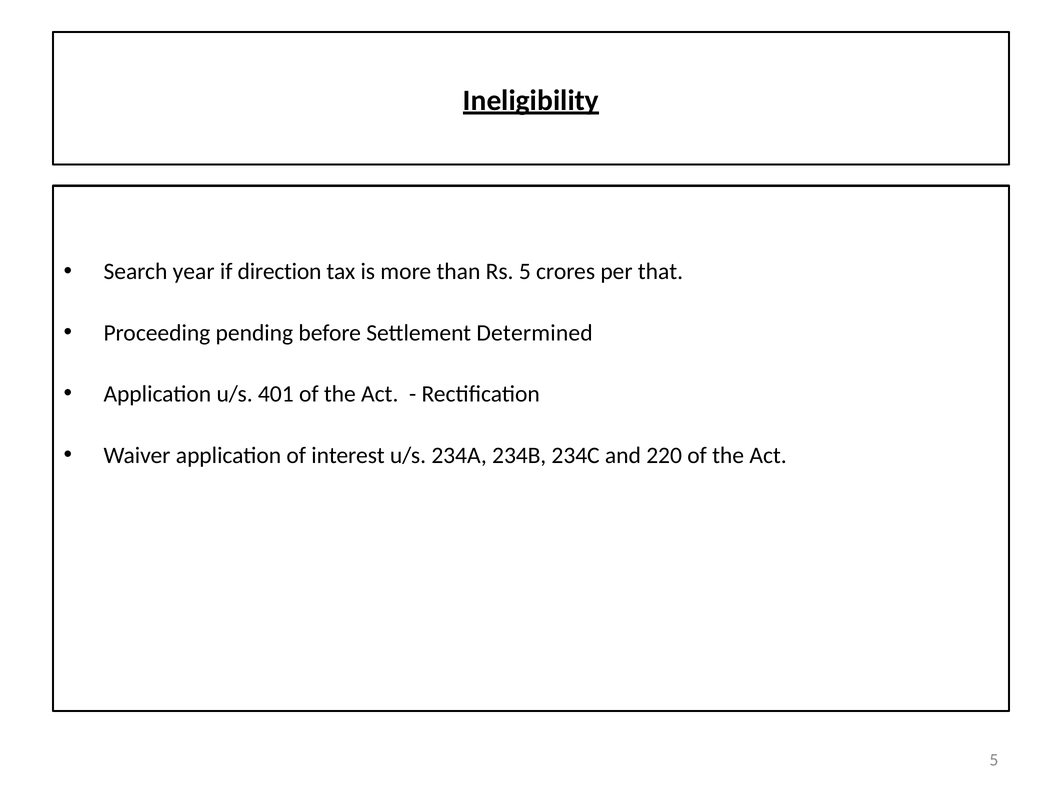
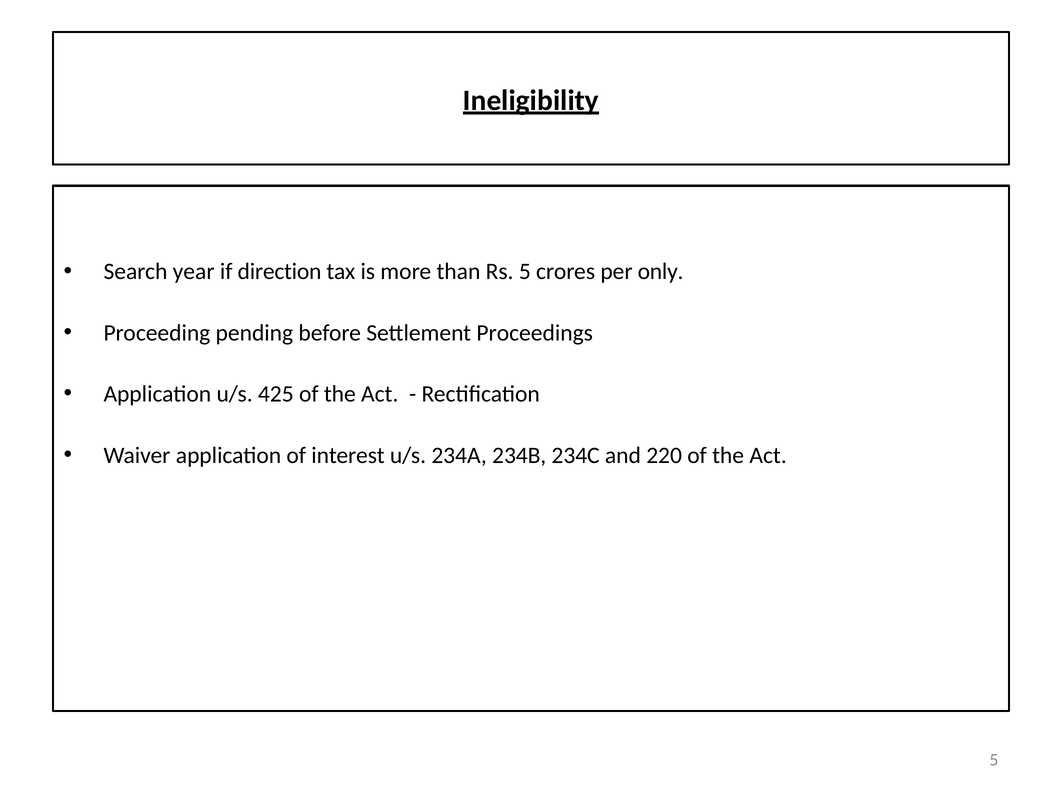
that: that -> only
Determined: Determined -> Proceedings
401: 401 -> 425
